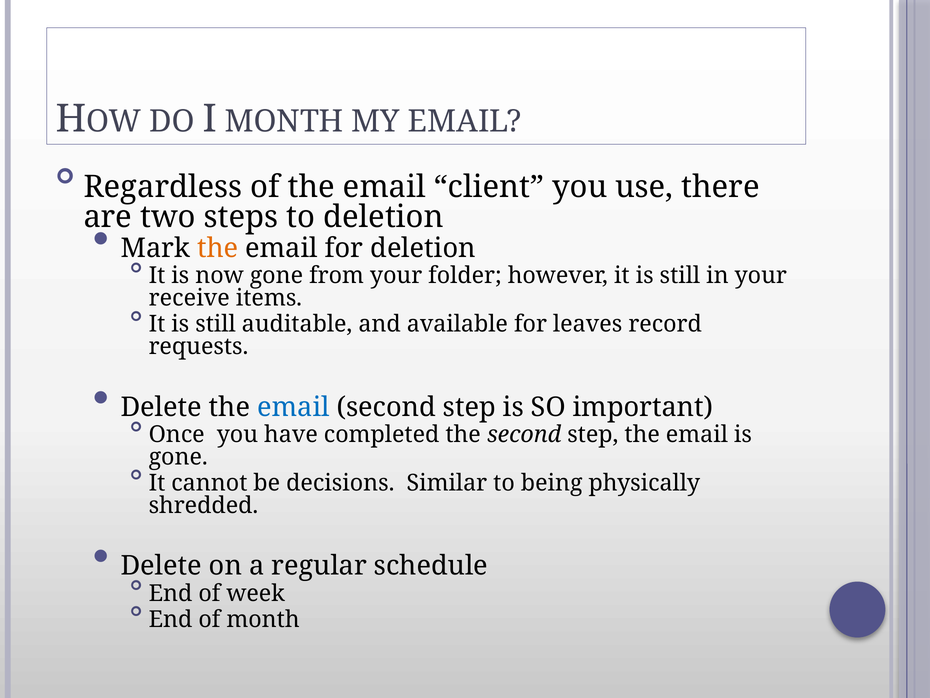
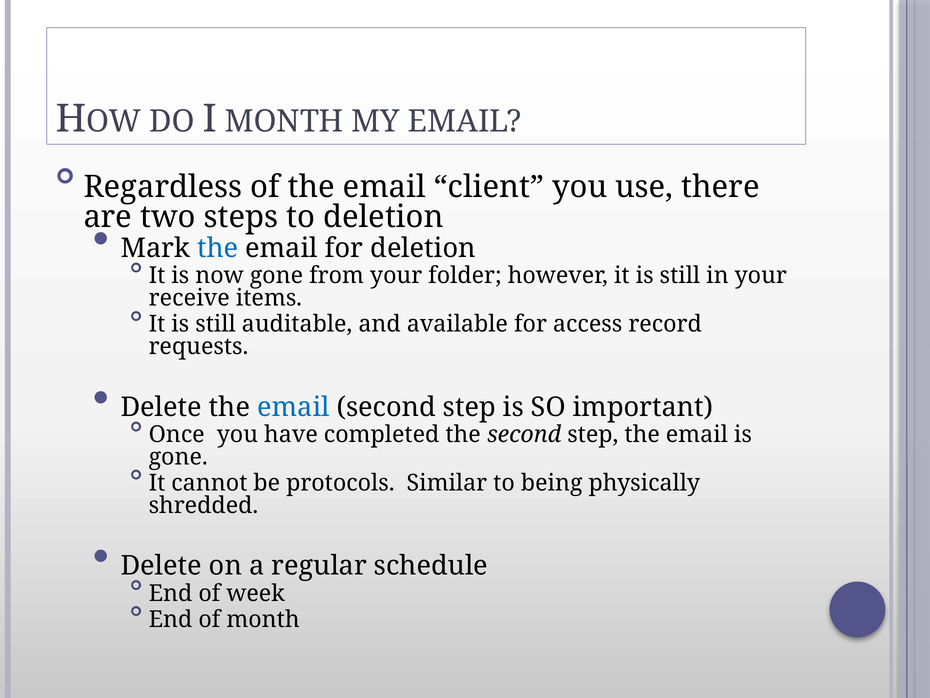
the at (218, 248) colour: orange -> blue
leaves: leaves -> access
decisions: decisions -> protocols
